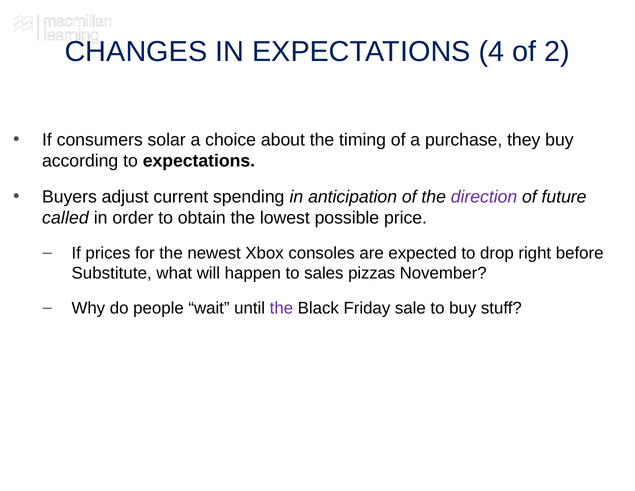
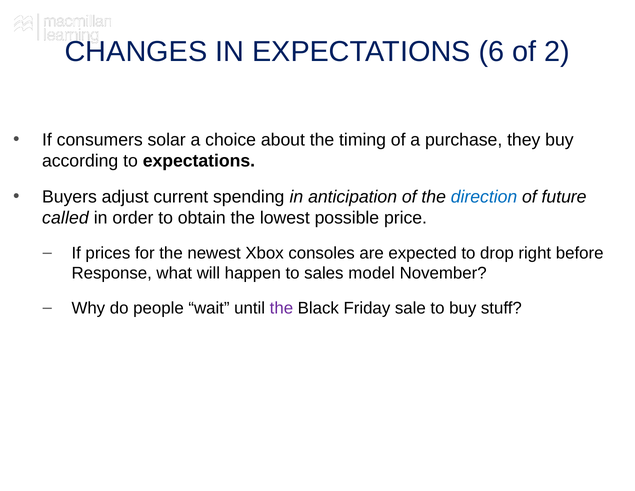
4: 4 -> 6
direction colour: purple -> blue
Substitute: Substitute -> Response
pizzas: pizzas -> model
